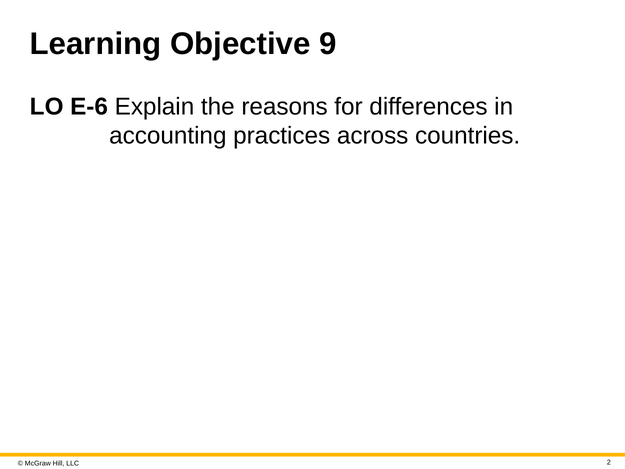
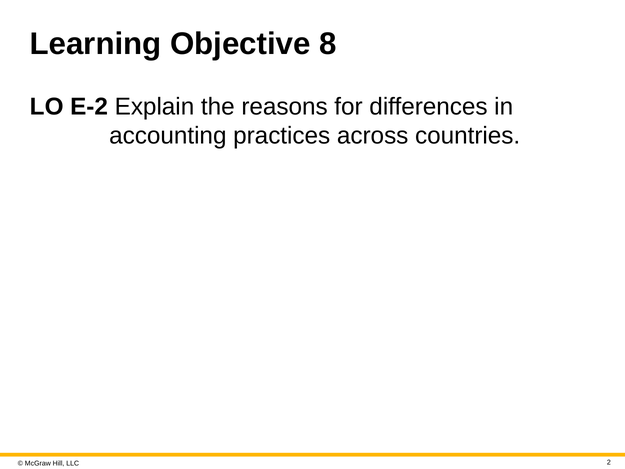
9: 9 -> 8
E-6: E-6 -> E-2
